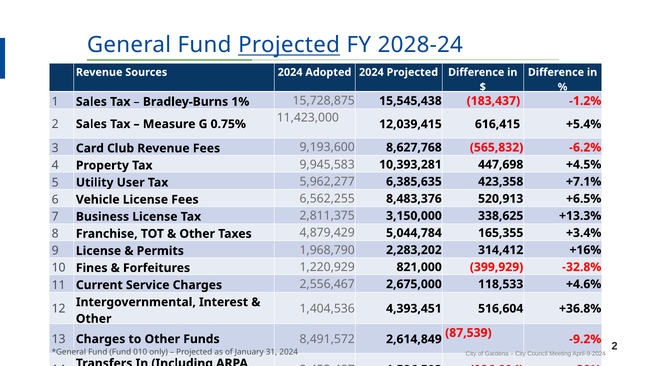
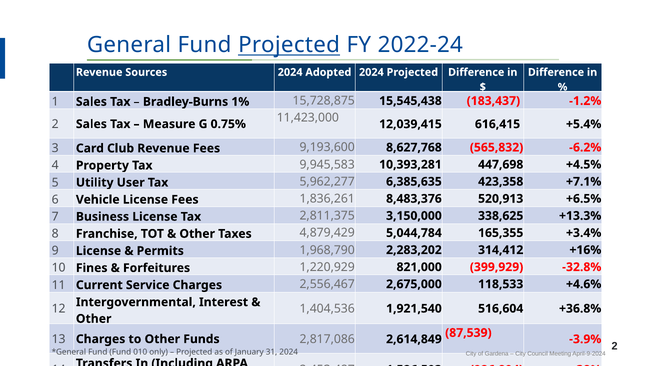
2028-24: 2028-24 -> 2022-24
6,562,255: 6,562,255 -> 1,836,261
4,393,451: 4,393,451 -> 1,921,540
8,491,572: 8,491,572 -> 2,817,086
-9.2%: -9.2% -> -3.9%
